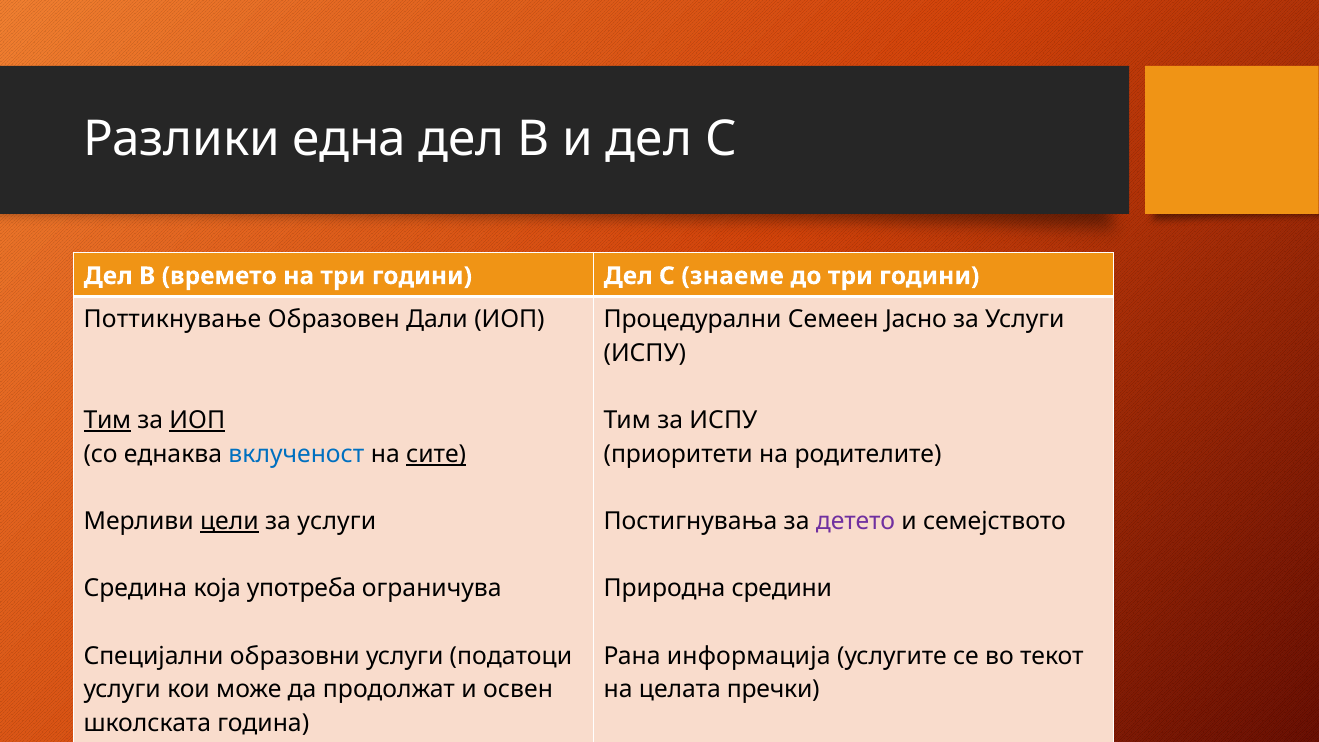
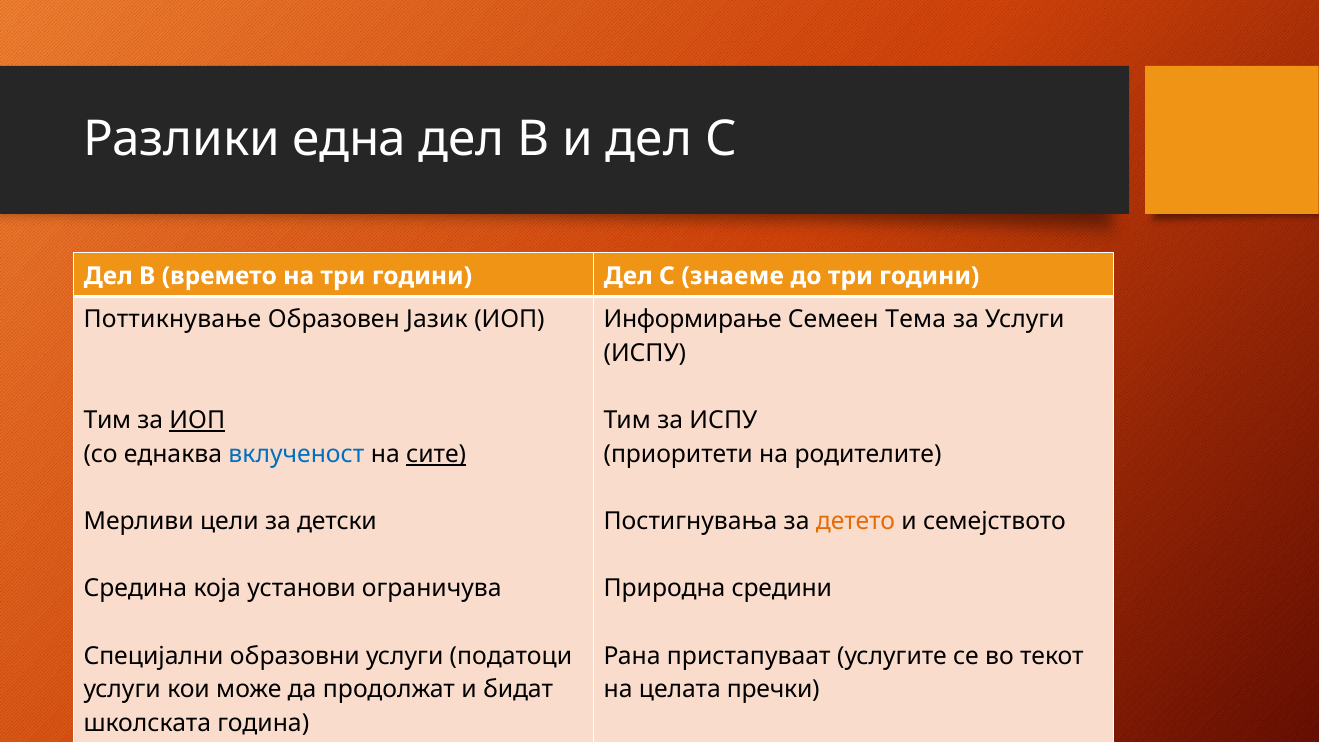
Дали: Дали -> Јазик
Процедурални: Процедурални -> Информирање
Јасно: Јасно -> Тема
Тим at (107, 420) underline: present -> none
цели underline: present -> none
услуги at (337, 521): услуги -> детски
детето colour: purple -> orange
употреба: употреба -> установи
информација: информација -> пристапуваат
освен: освен -> бидат
